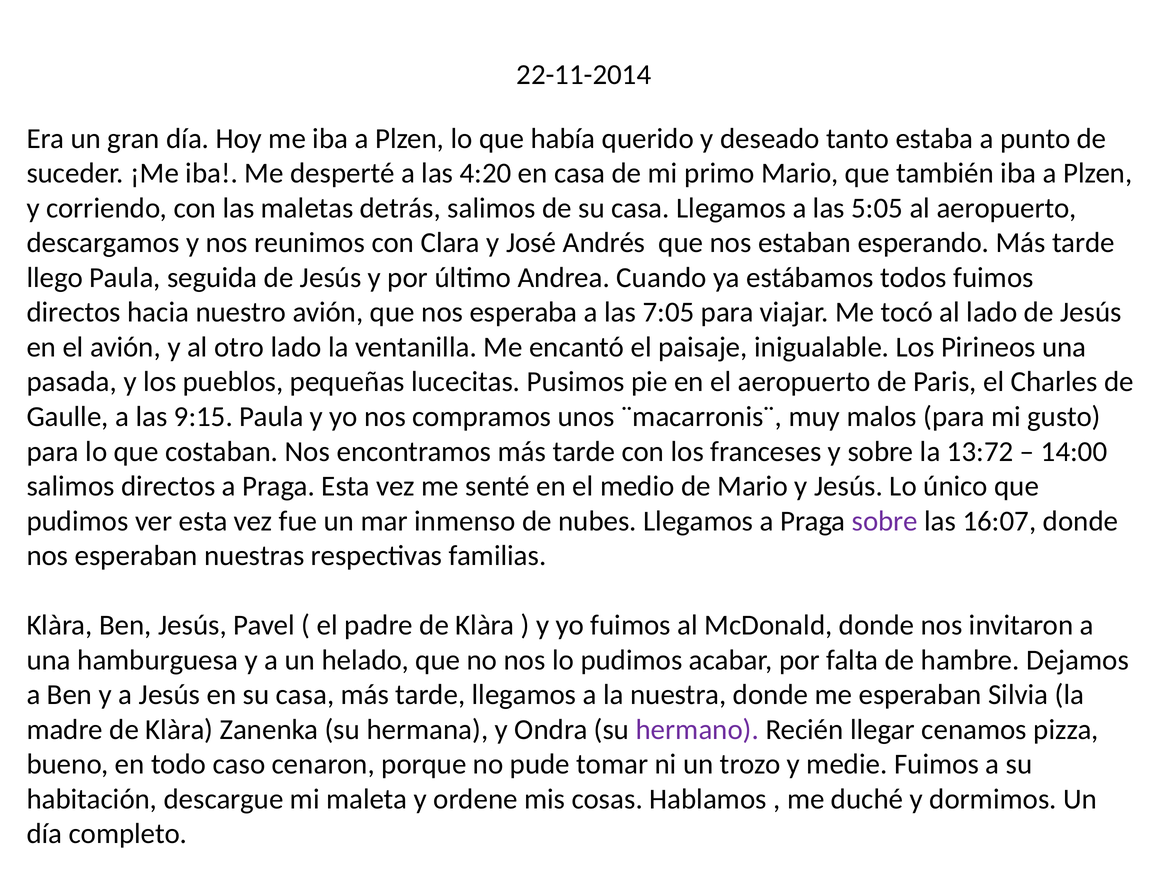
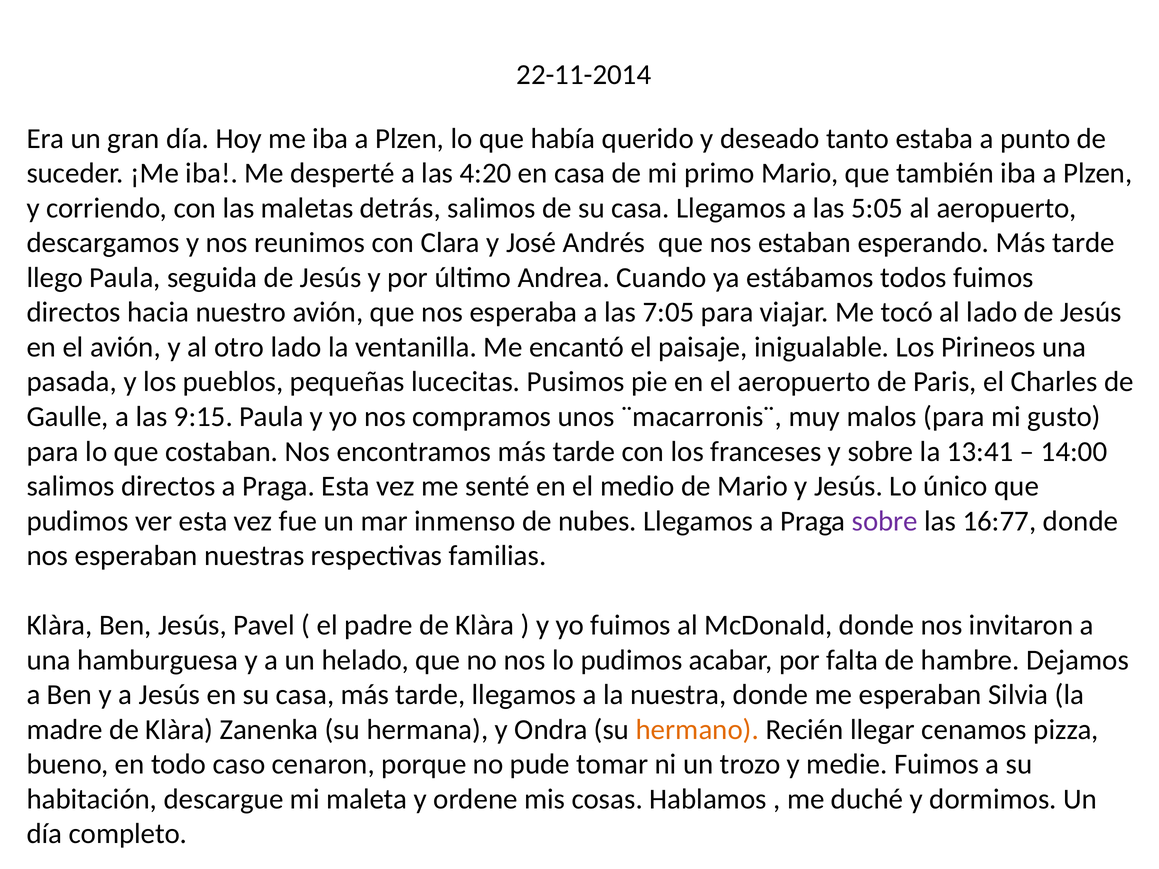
13:72: 13:72 -> 13:41
16:07: 16:07 -> 16:77
hermano colour: purple -> orange
